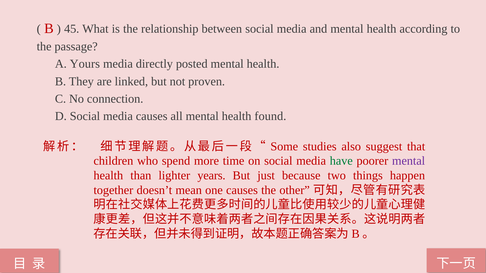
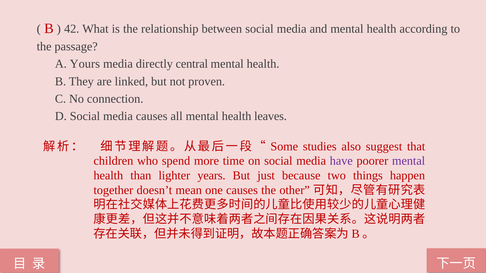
45: 45 -> 42
posted: posted -> central
found: found -> leaves
have colour: green -> purple
